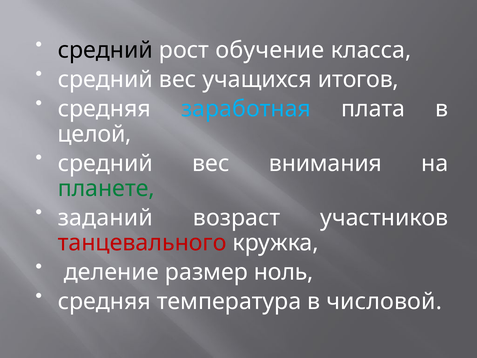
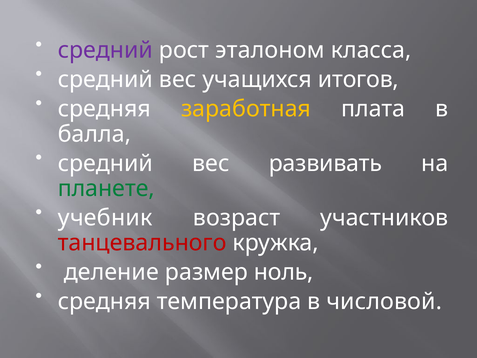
средний at (105, 50) colour: black -> purple
обучение: обучение -> эталоном
заработная colour: light blue -> yellow
целой: целой -> балла
внимания: внимания -> развивать
заданий: заданий -> учебник
